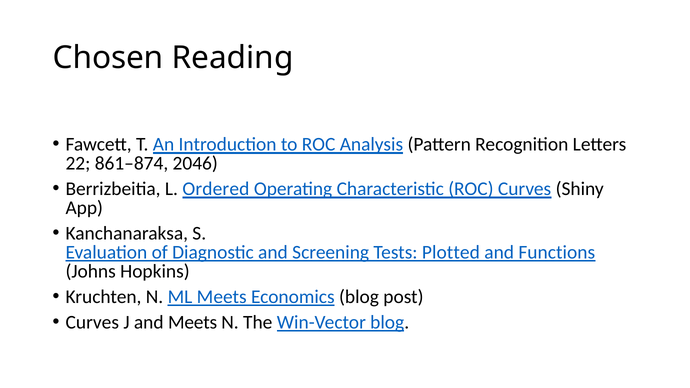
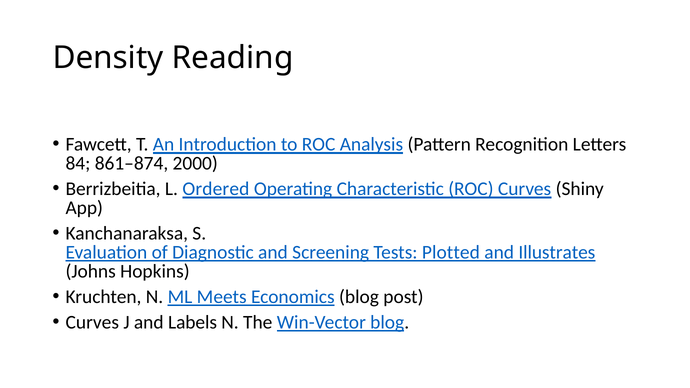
Chosen: Chosen -> Density
22: 22 -> 84
2046: 2046 -> 2000
Functions: Functions -> Illustrates
and Meets: Meets -> Labels
